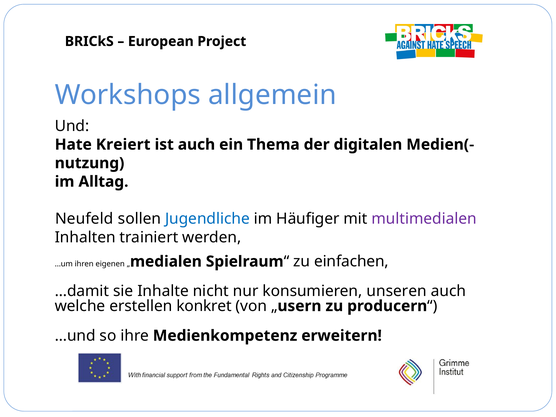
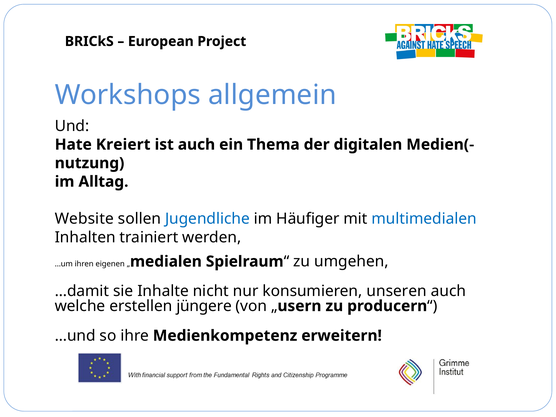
Neufeld: Neufeld -> Website
multimedialen colour: purple -> blue
einfachen: einfachen -> umgehen
konkret: konkret -> jüngere
